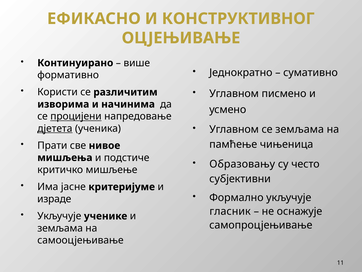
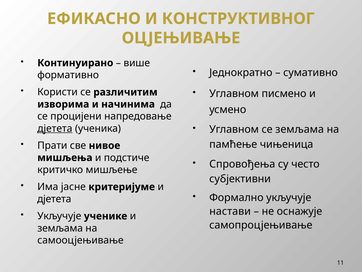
процијени underline: present -> none
Образовању: Образовању -> Спровођења
израде at (54, 199): израде -> дјетета
гласник: гласник -> настави
